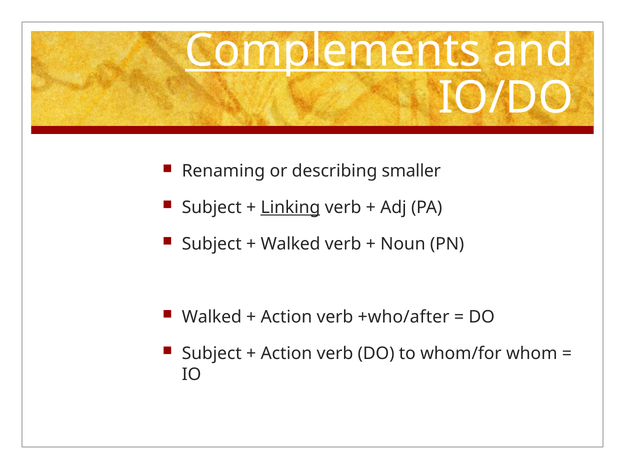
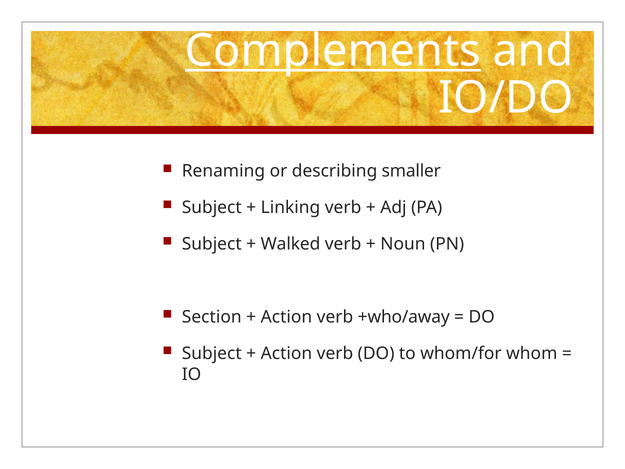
Linking underline: present -> none
Walked at (212, 317): Walked -> Section
+who/after: +who/after -> +who/away
